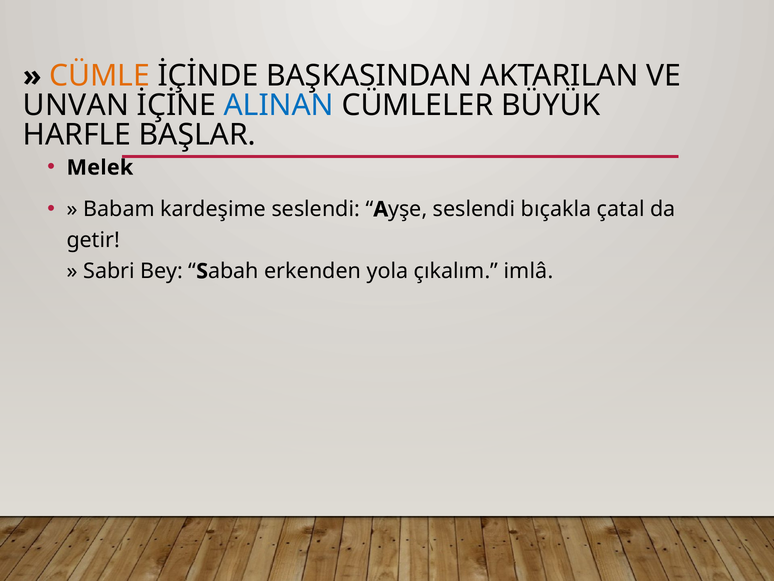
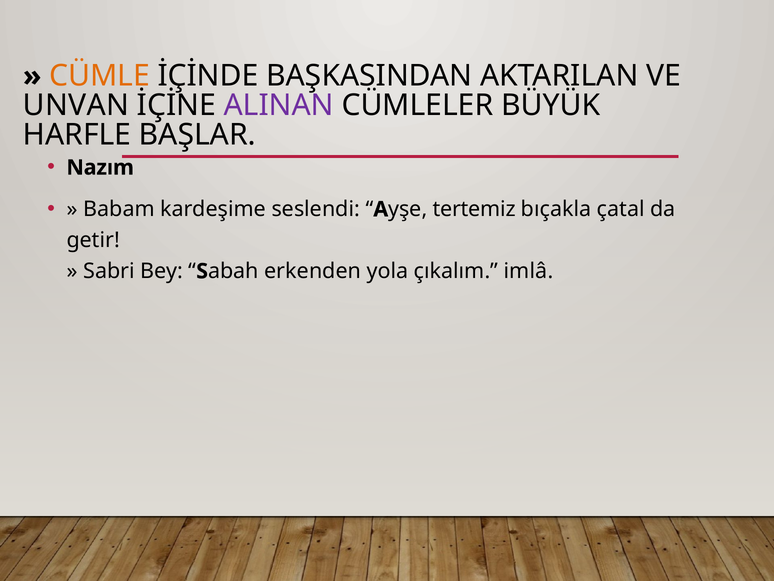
ALINAN colour: blue -> purple
Melek: Melek -> Nazım
seslendi at (474, 209): seslendi -> tertemiz
